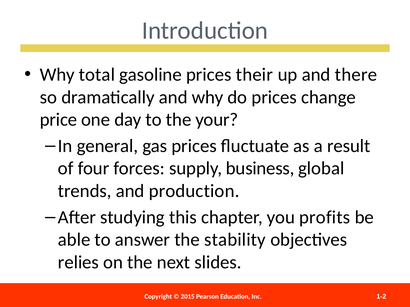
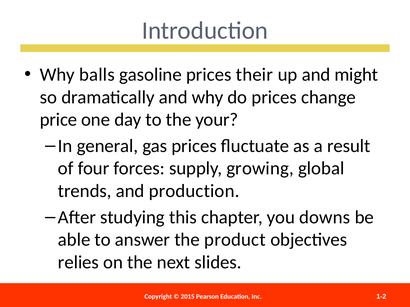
total: total -> balls
there: there -> might
business: business -> growing
profits: profits -> downs
stability: stability -> product
